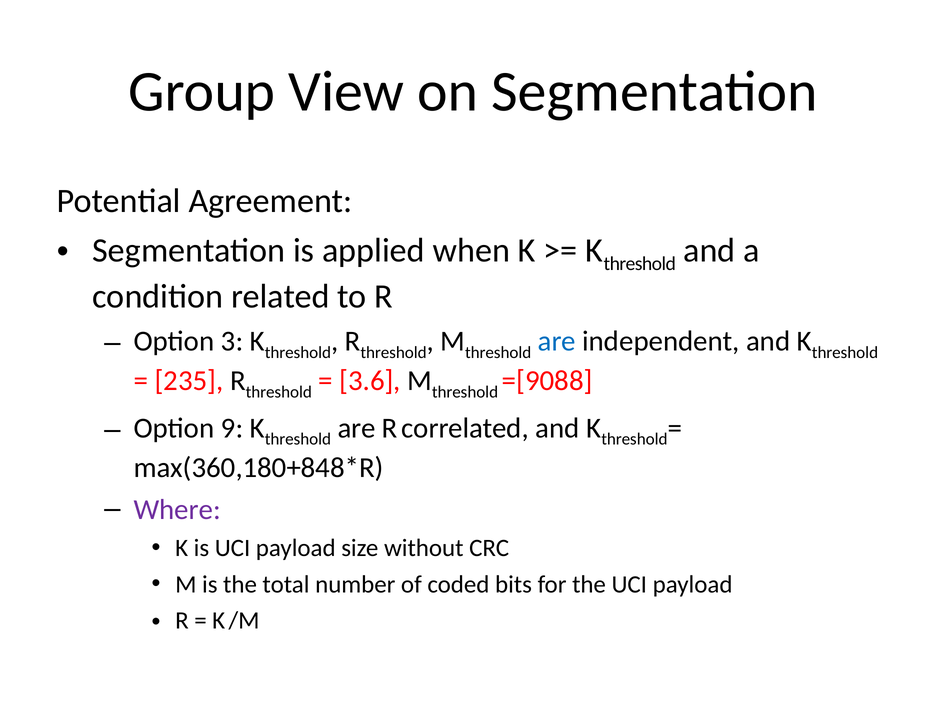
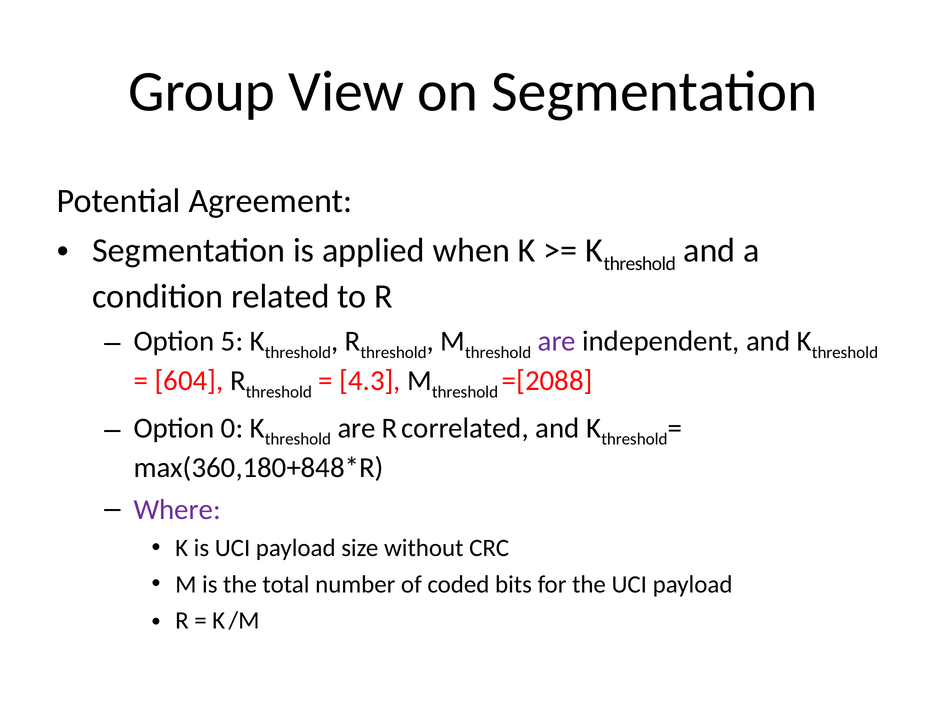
3: 3 -> 5
are at (557, 341) colour: blue -> purple
235: 235 -> 604
3.6: 3.6 -> 4.3
=[9088: =[9088 -> =[2088
9: 9 -> 0
